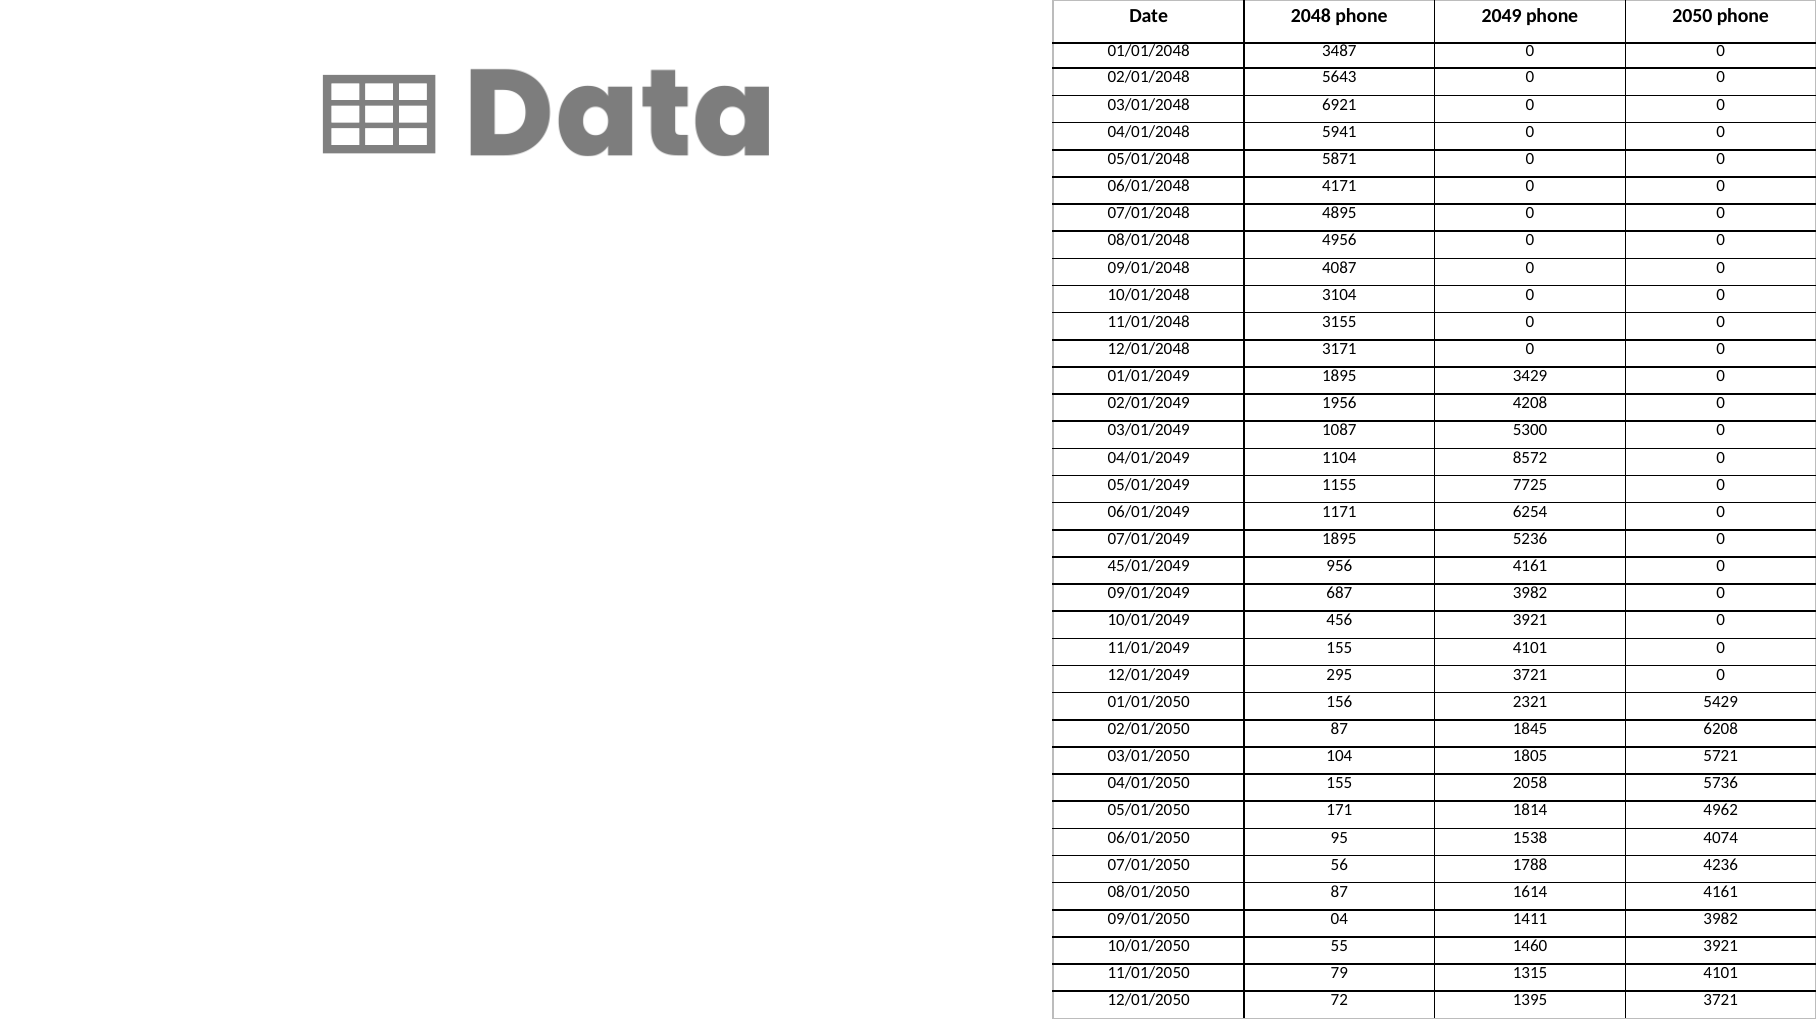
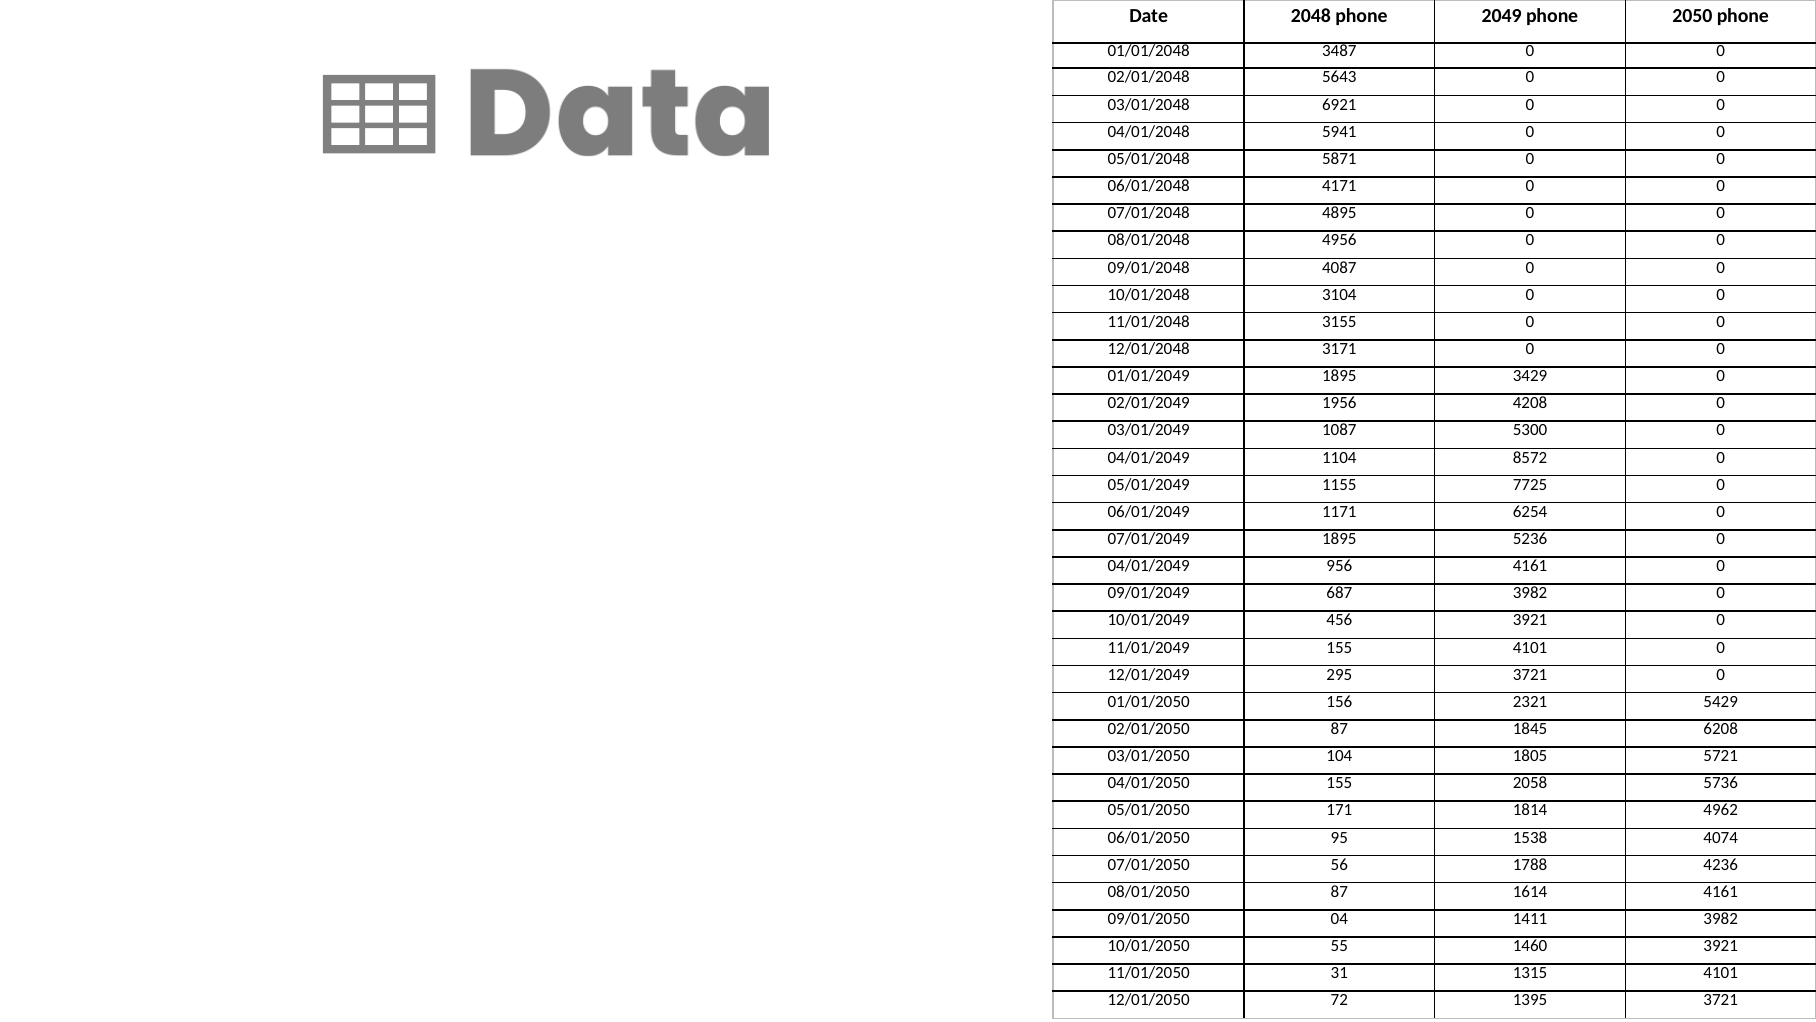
45/01/2049 at (1149, 566): 45/01/2049 -> 04/01/2049
79: 79 -> 31
